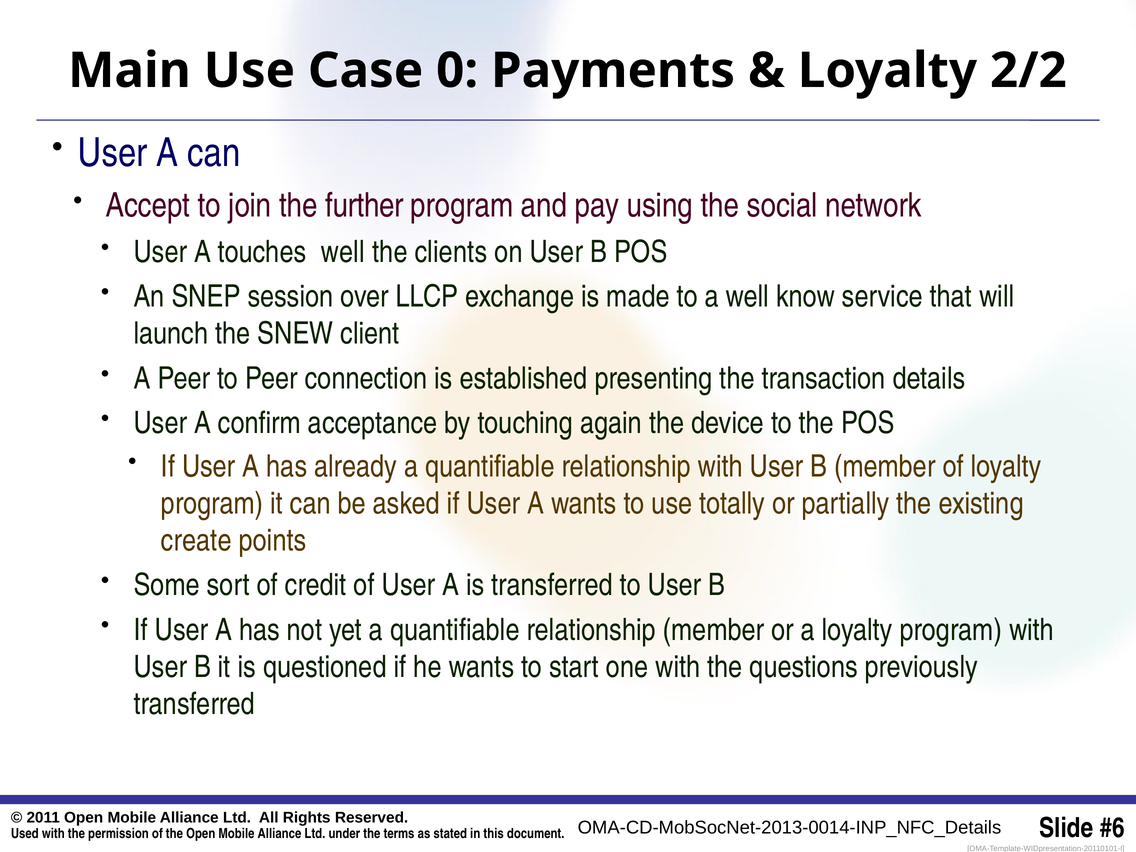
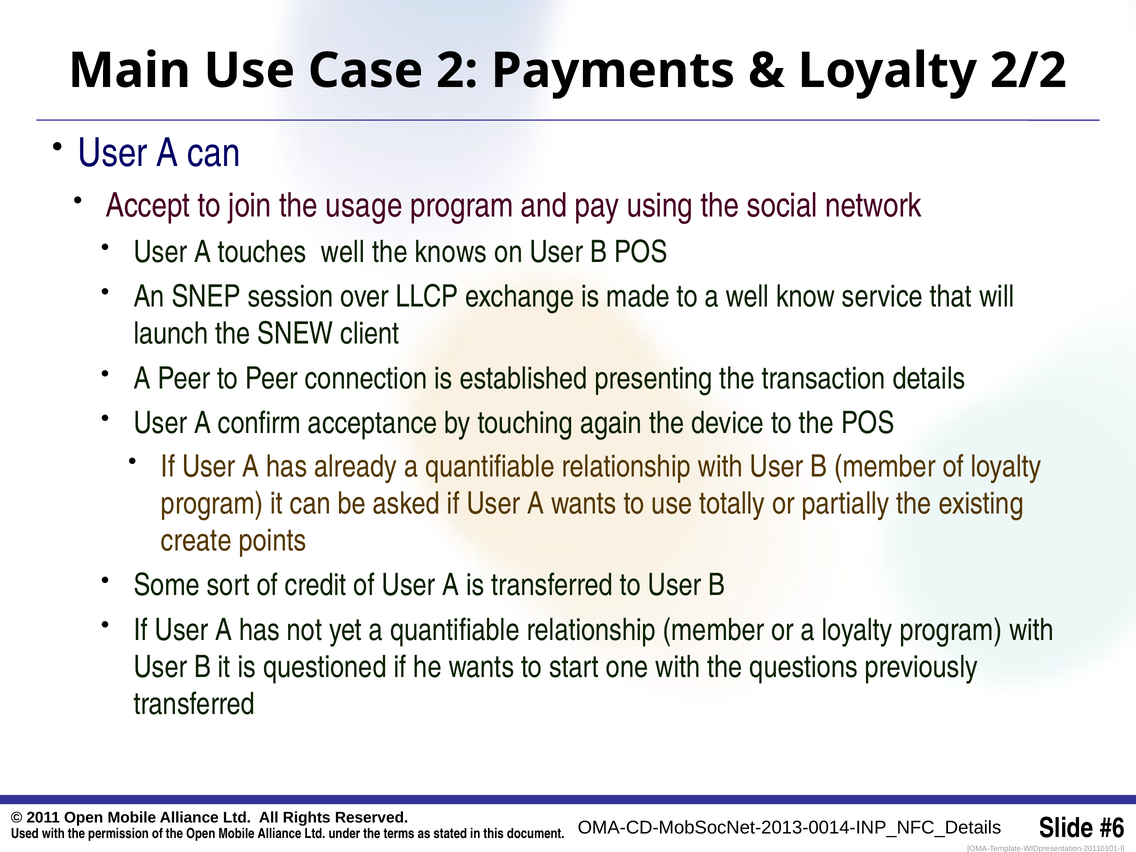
0: 0 -> 2
further: further -> usage
clients: clients -> knows
